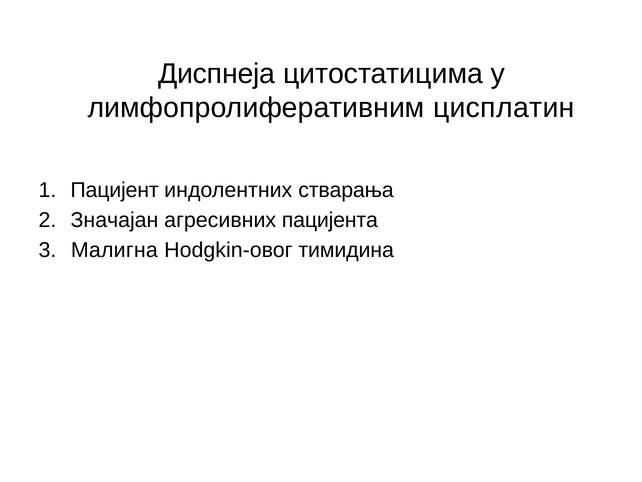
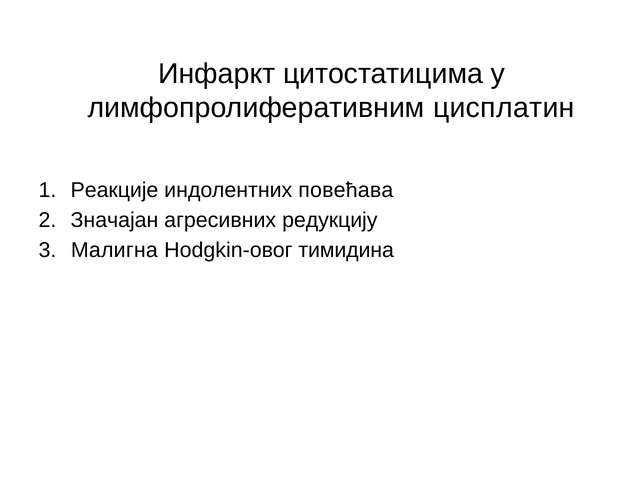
Диспнеја: Диспнеја -> Инфаркт
Пацијент: Пацијент -> Реакције
стварања: стварања -> повећава
пацијента: пацијента -> редукцију
